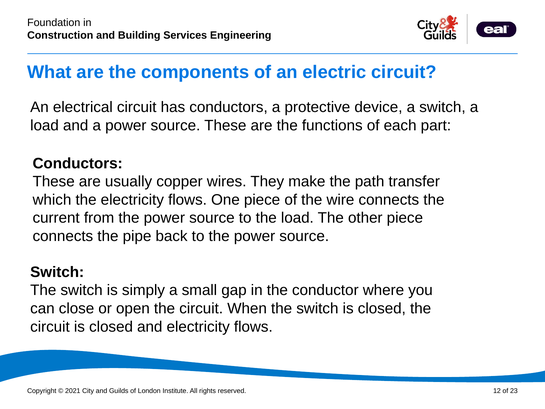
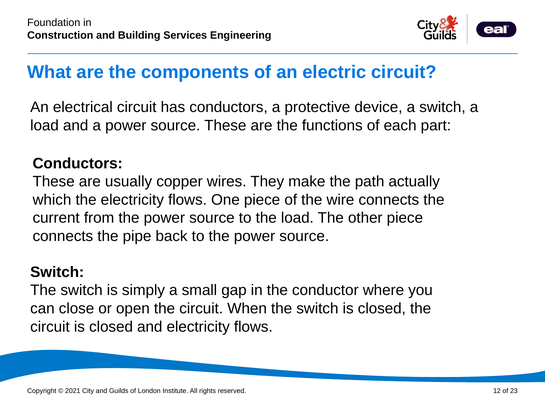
transfer: transfer -> actually
